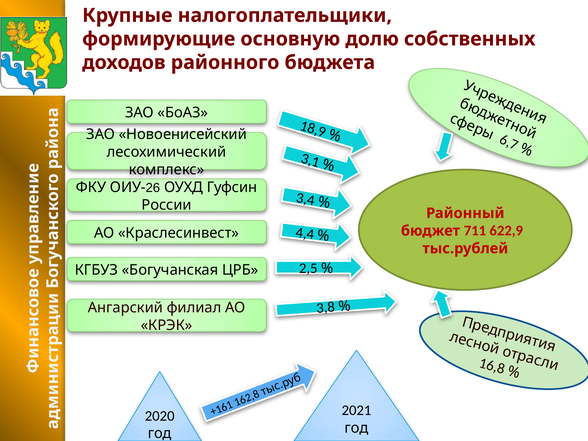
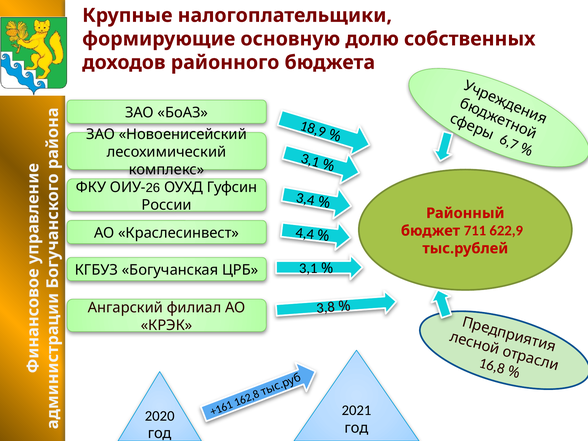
2,5: 2,5 -> 3,1
